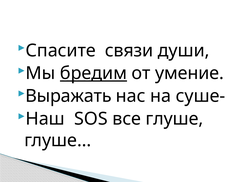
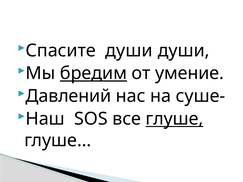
Спасите связи: связи -> души
Выражать: Выражать -> Давлений
глуше underline: none -> present
